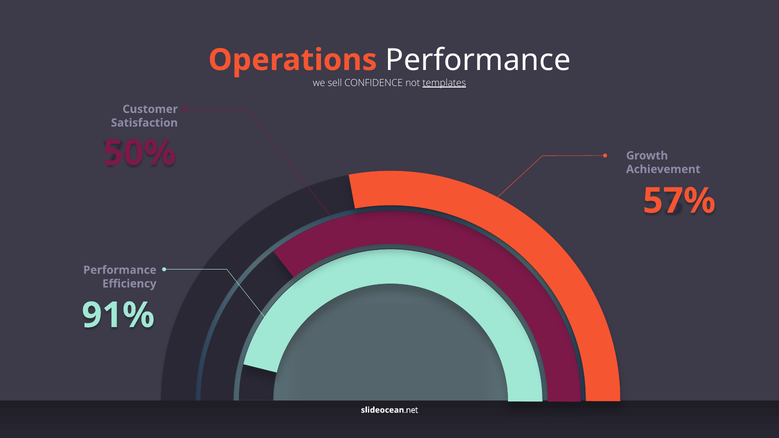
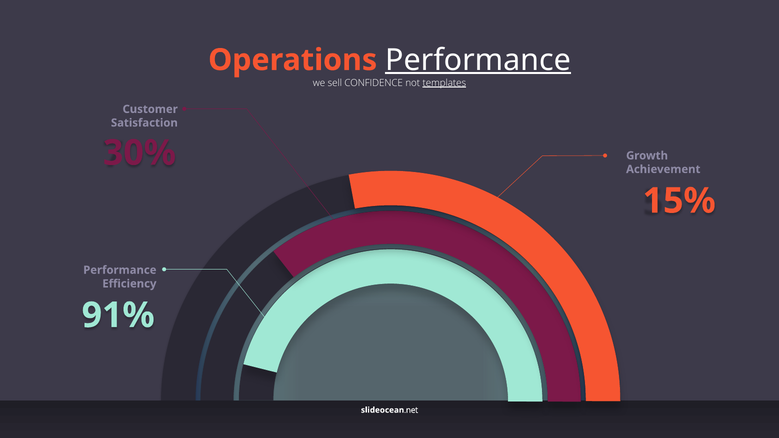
Performance at (478, 60) underline: none -> present
50%: 50% -> 30%
57%: 57% -> 15%
